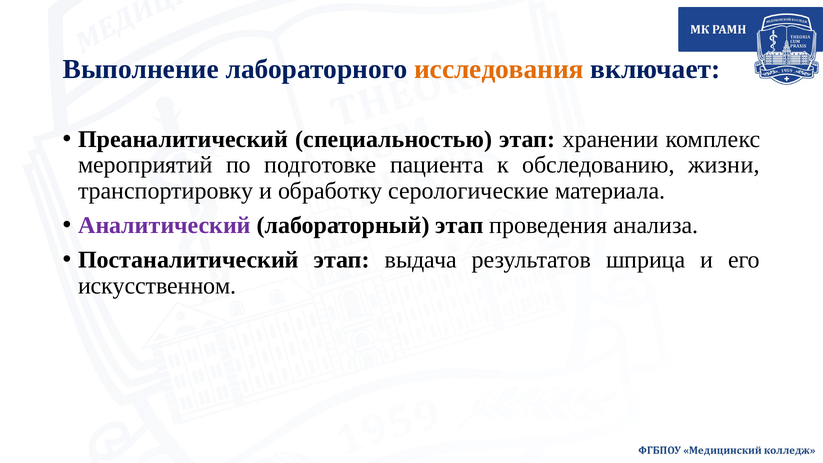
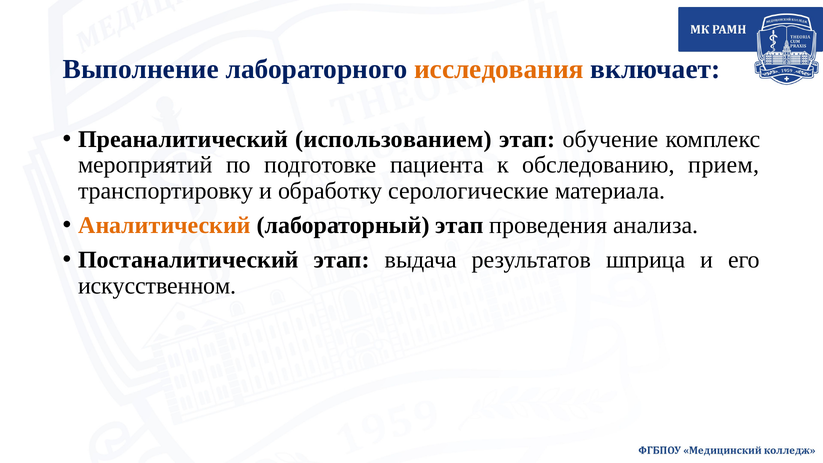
специальностью: специальностью -> использованием
хранении: хранении -> обучение
жизни: жизни -> прием
Аналитический colour: purple -> orange
